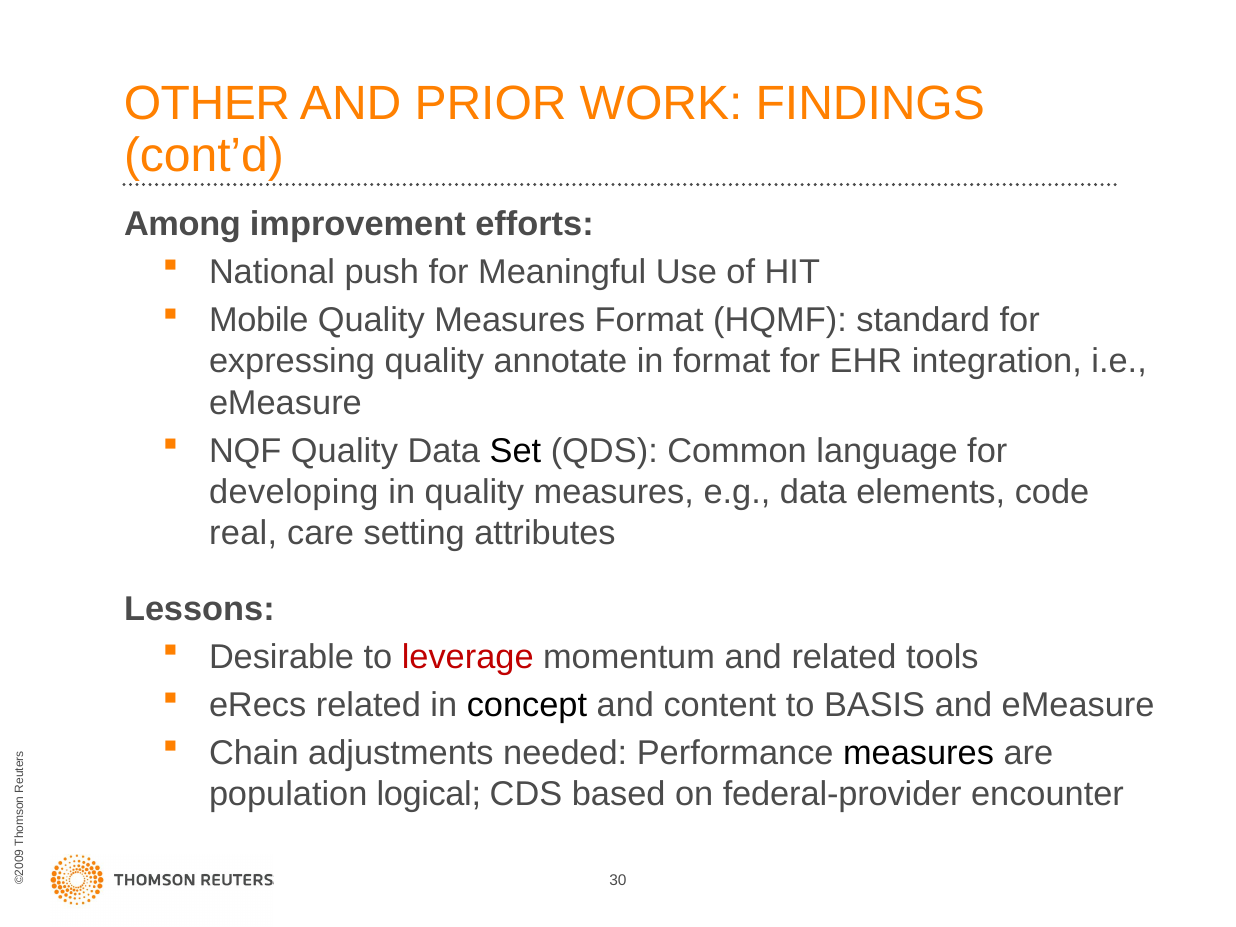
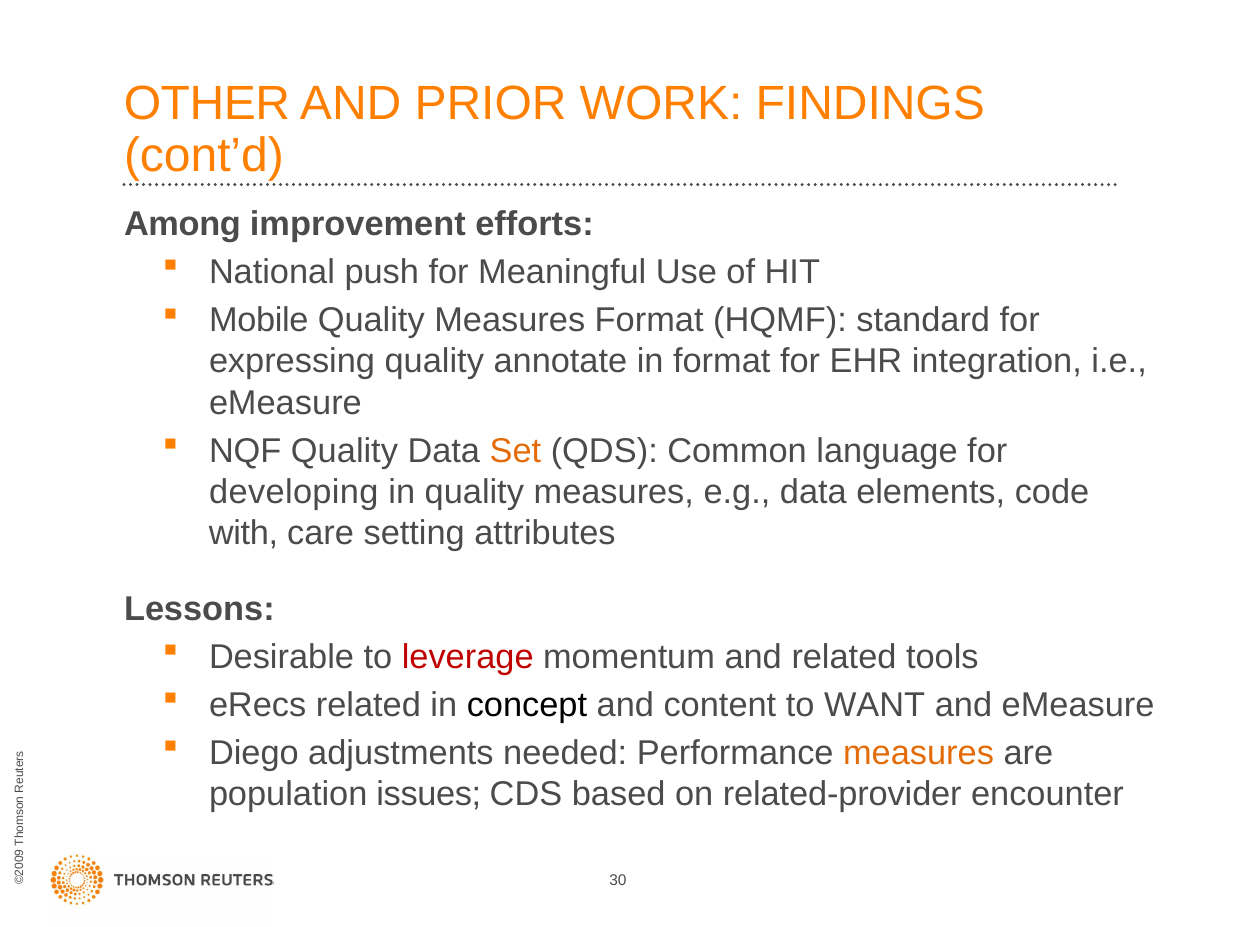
Set colour: black -> orange
real: real -> with
BASIS: BASIS -> WANT
Chain: Chain -> Diego
measures at (918, 753) colour: black -> orange
logical: logical -> issues
federal-provider: federal-provider -> related-provider
